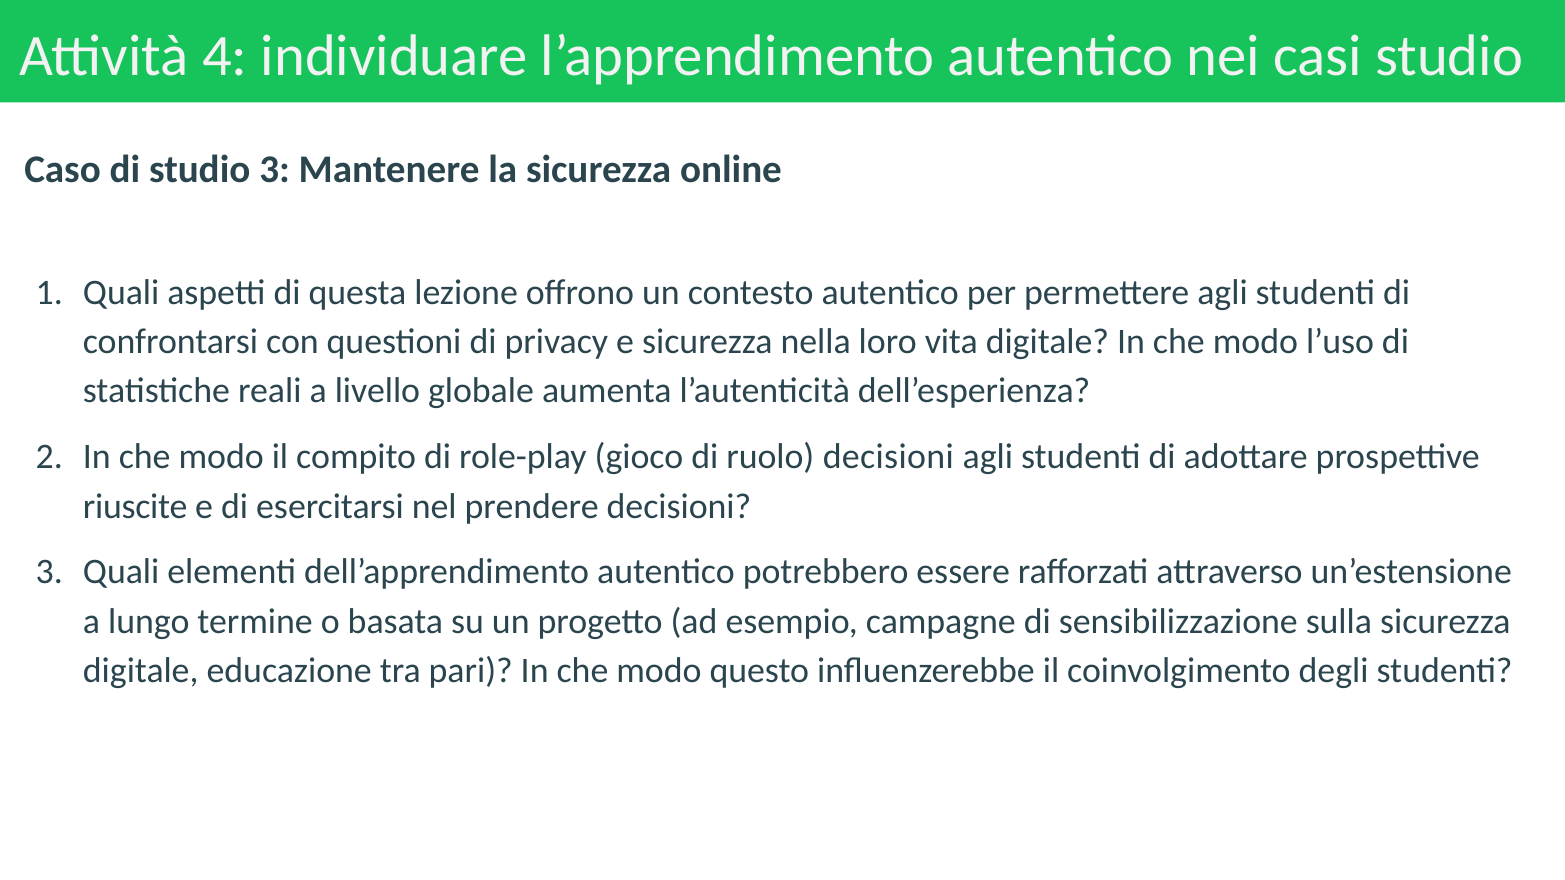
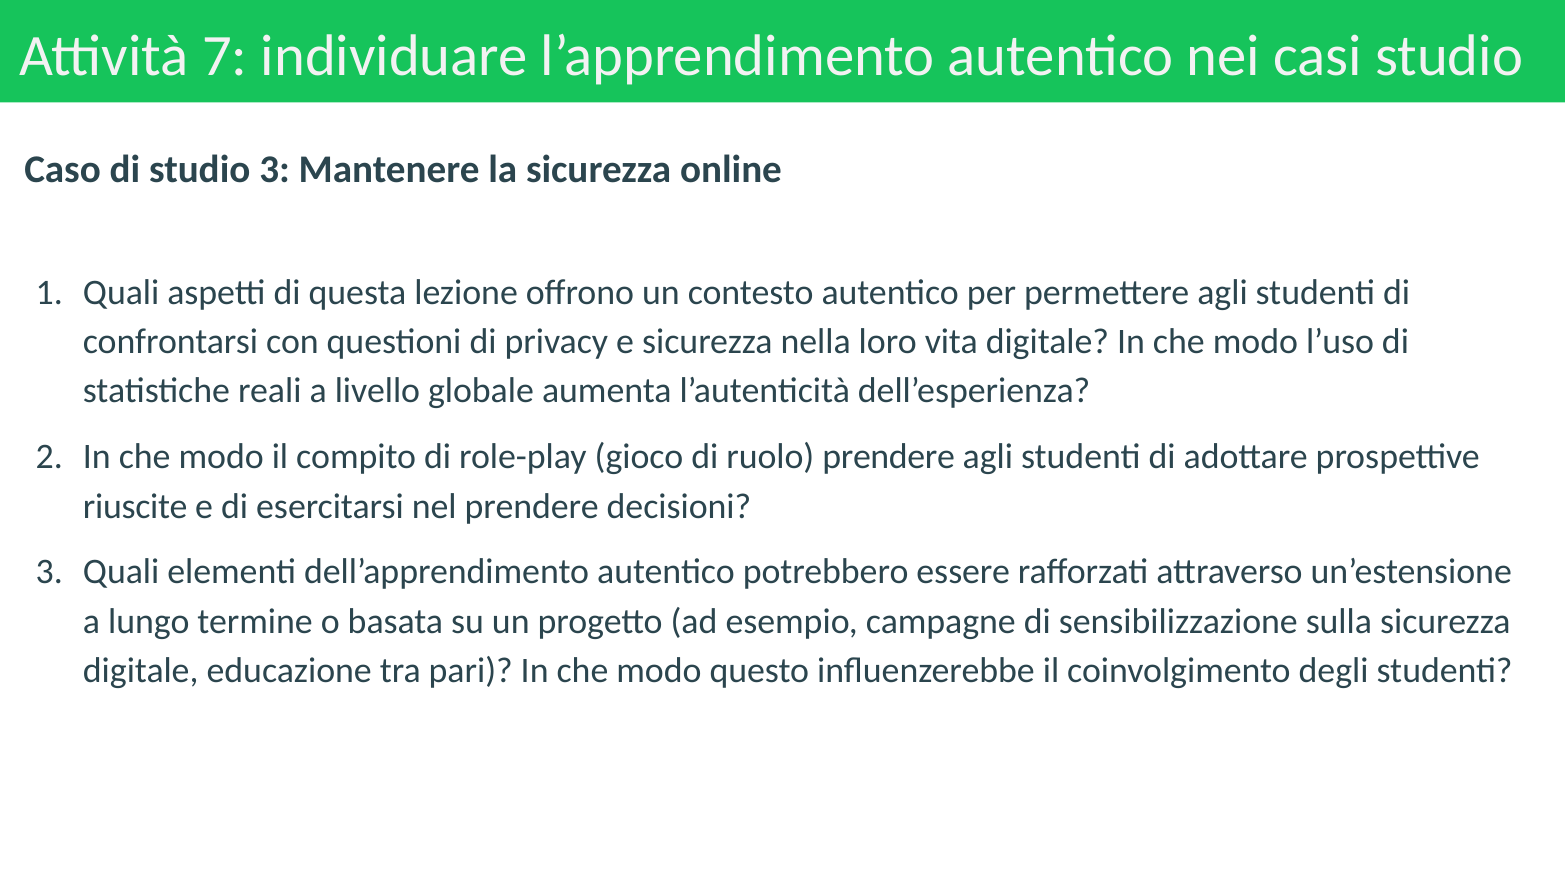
4: 4 -> 7
ruolo decisioni: decisioni -> prendere
